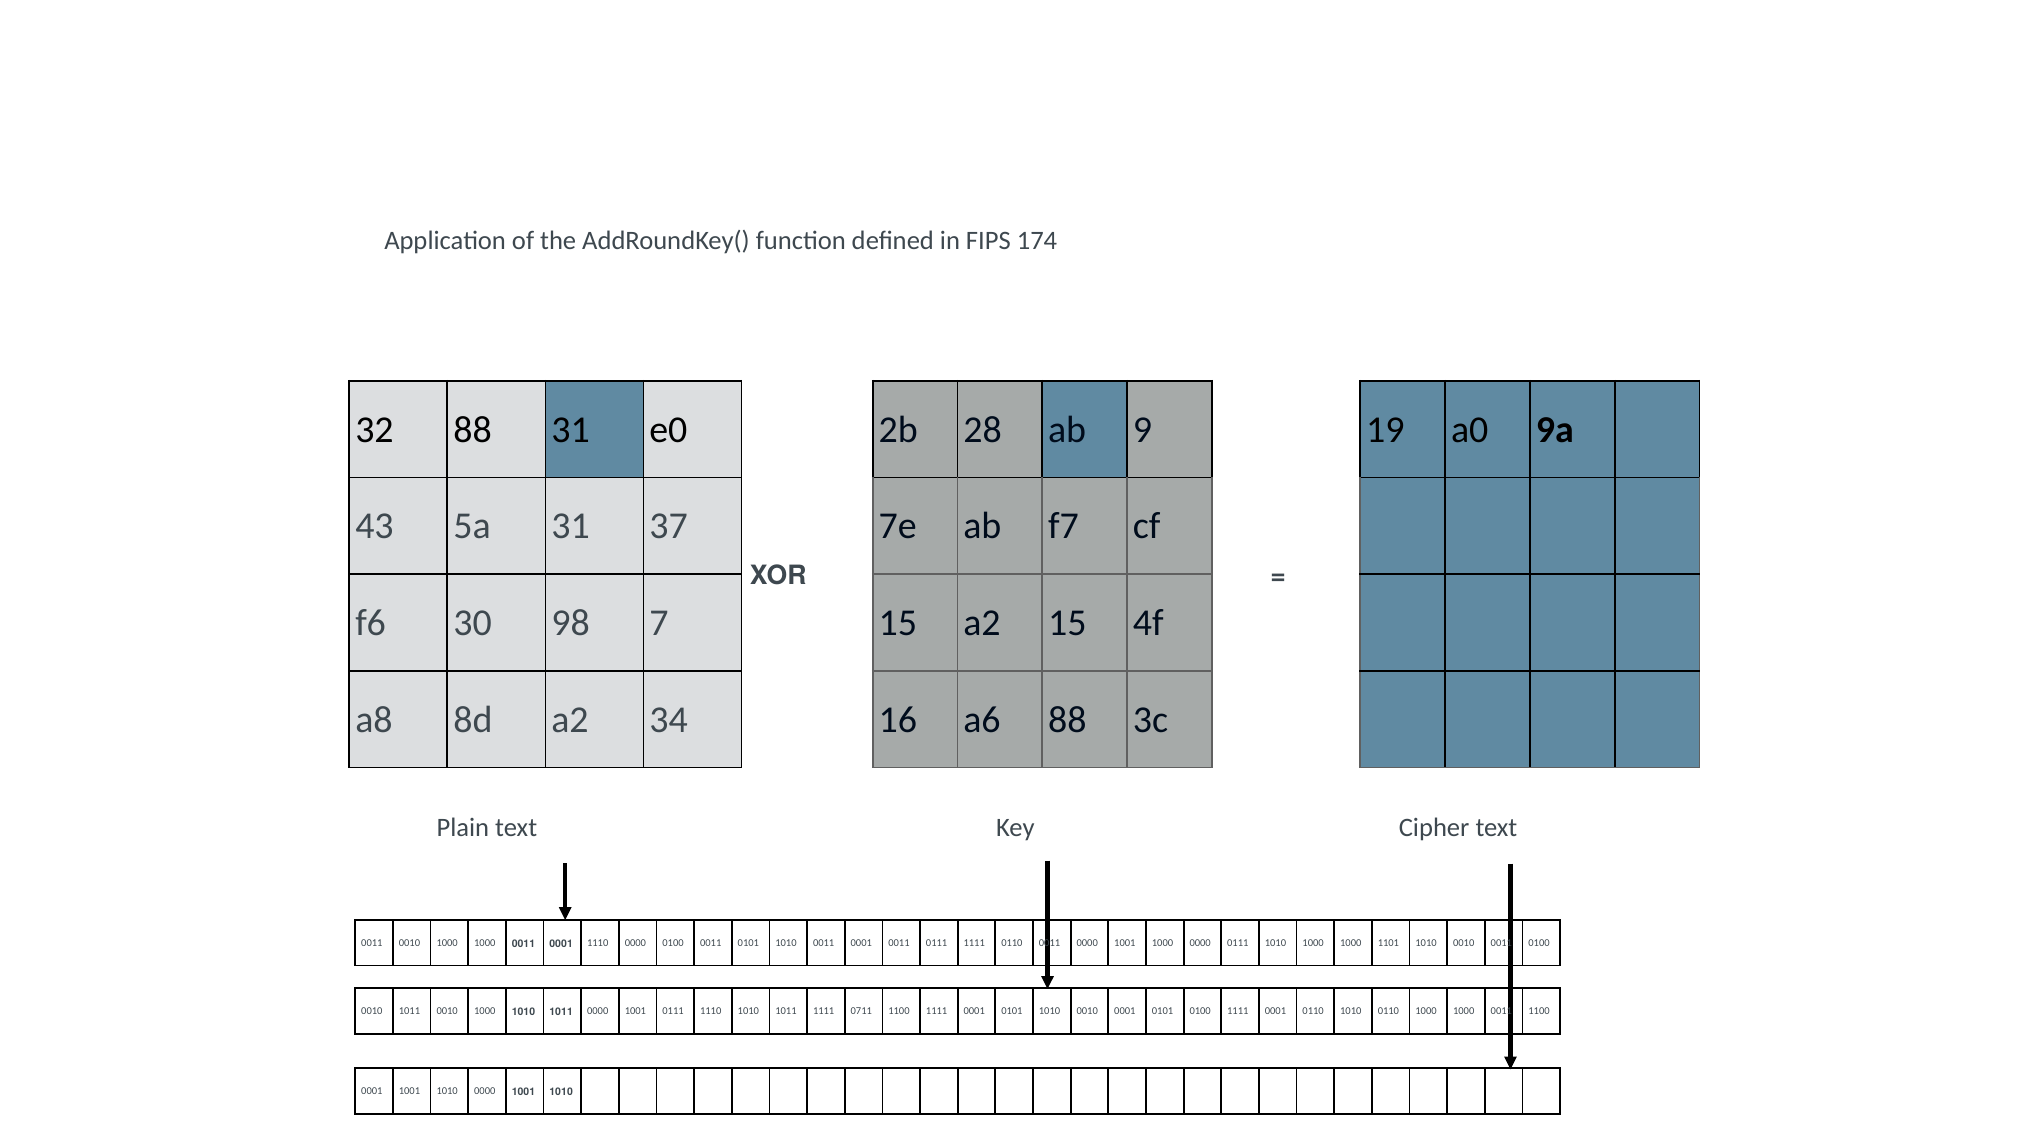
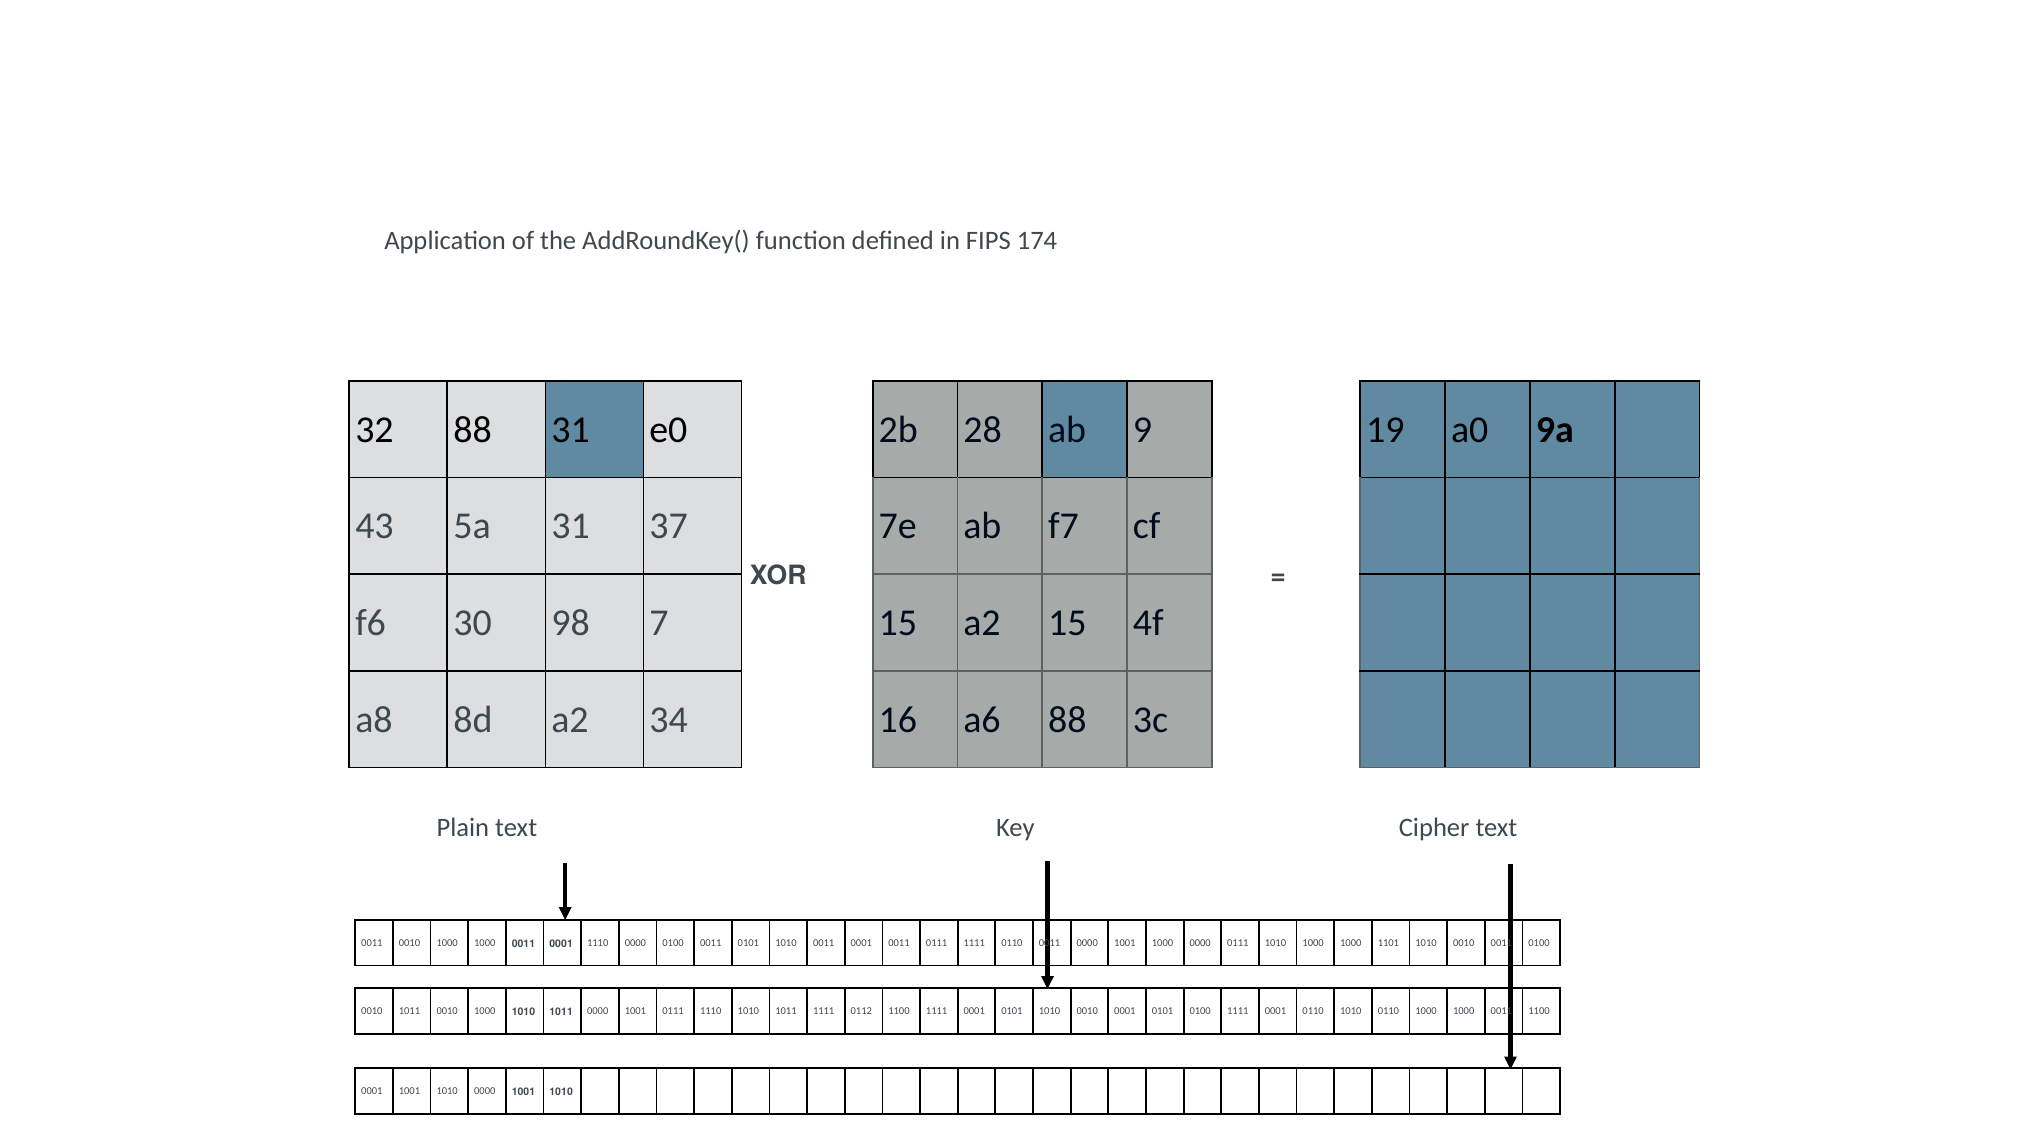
0711: 0711 -> 0112
